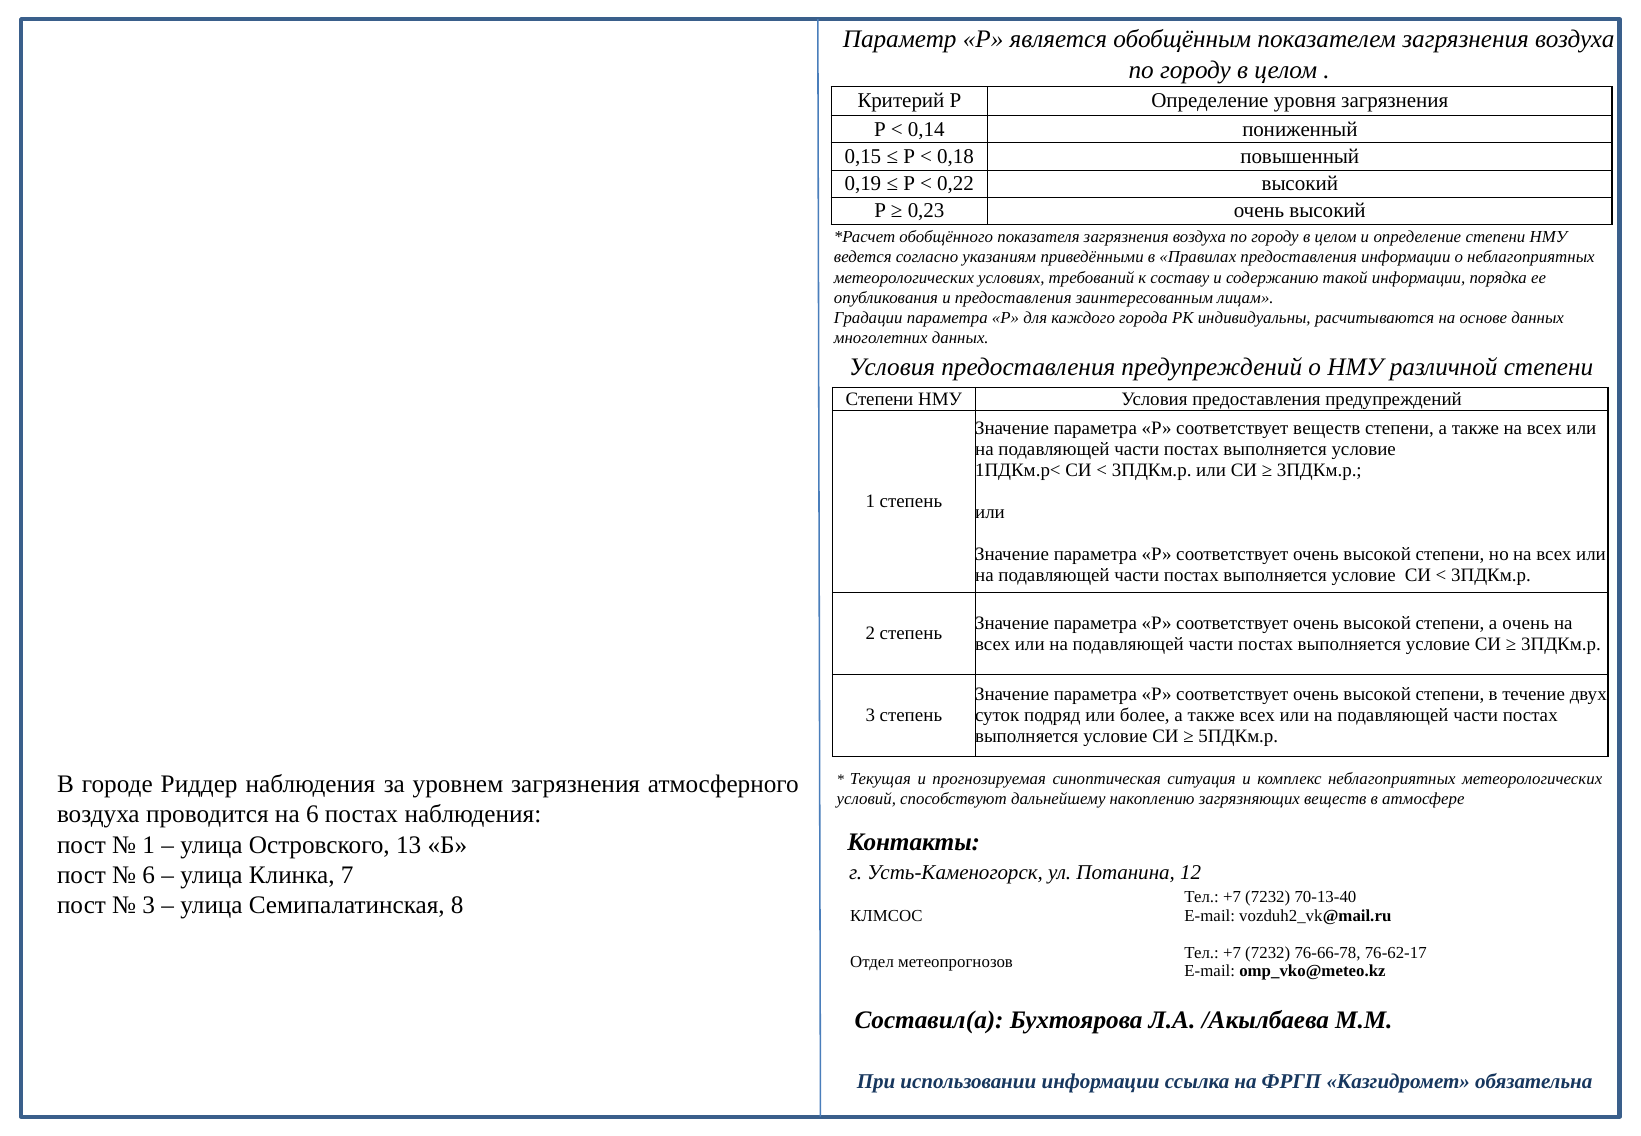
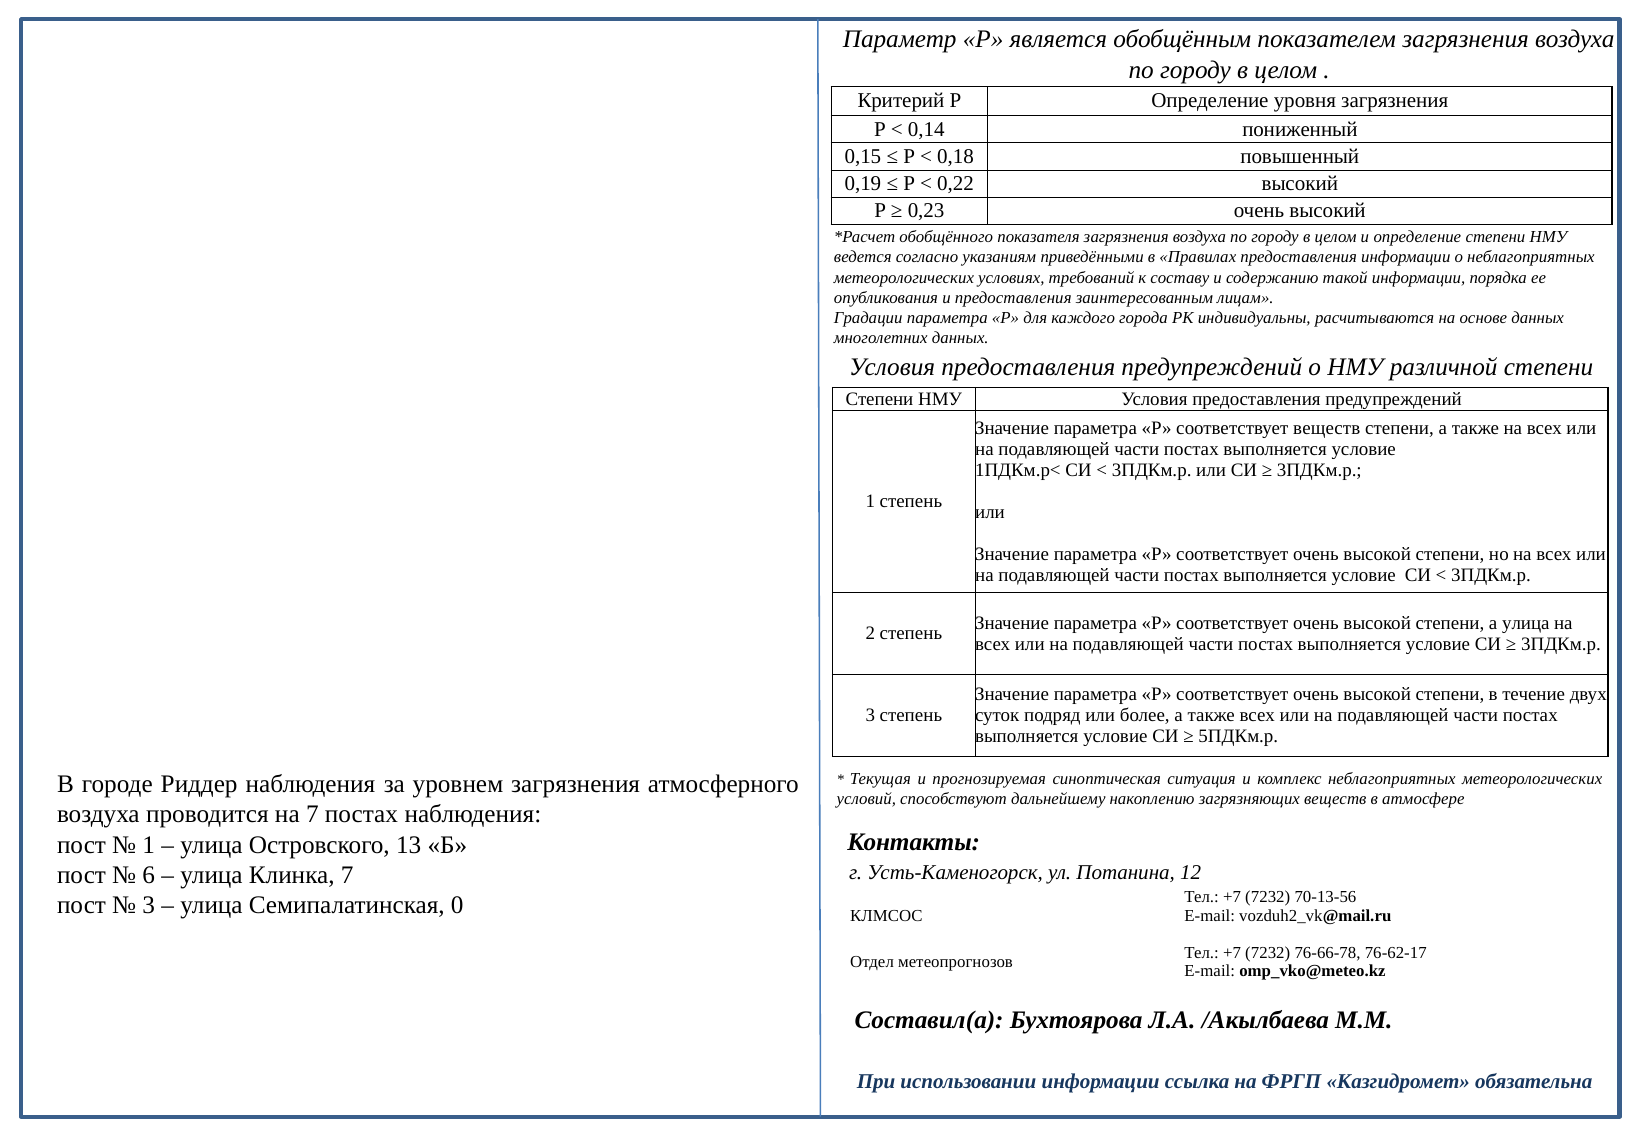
а очень: очень -> улица
на 6: 6 -> 7
70-13-40: 70-13-40 -> 70-13-56
8: 8 -> 0
